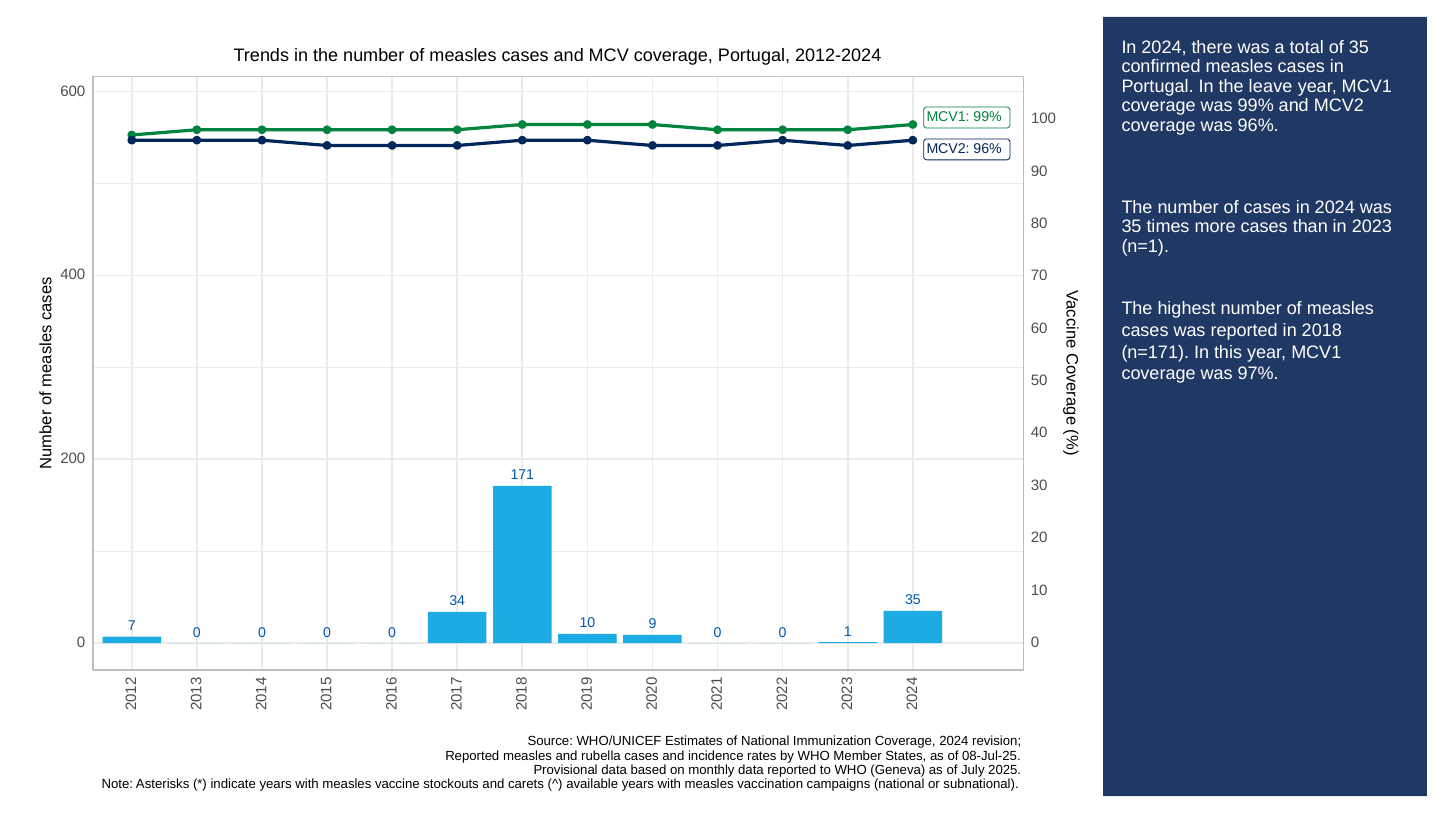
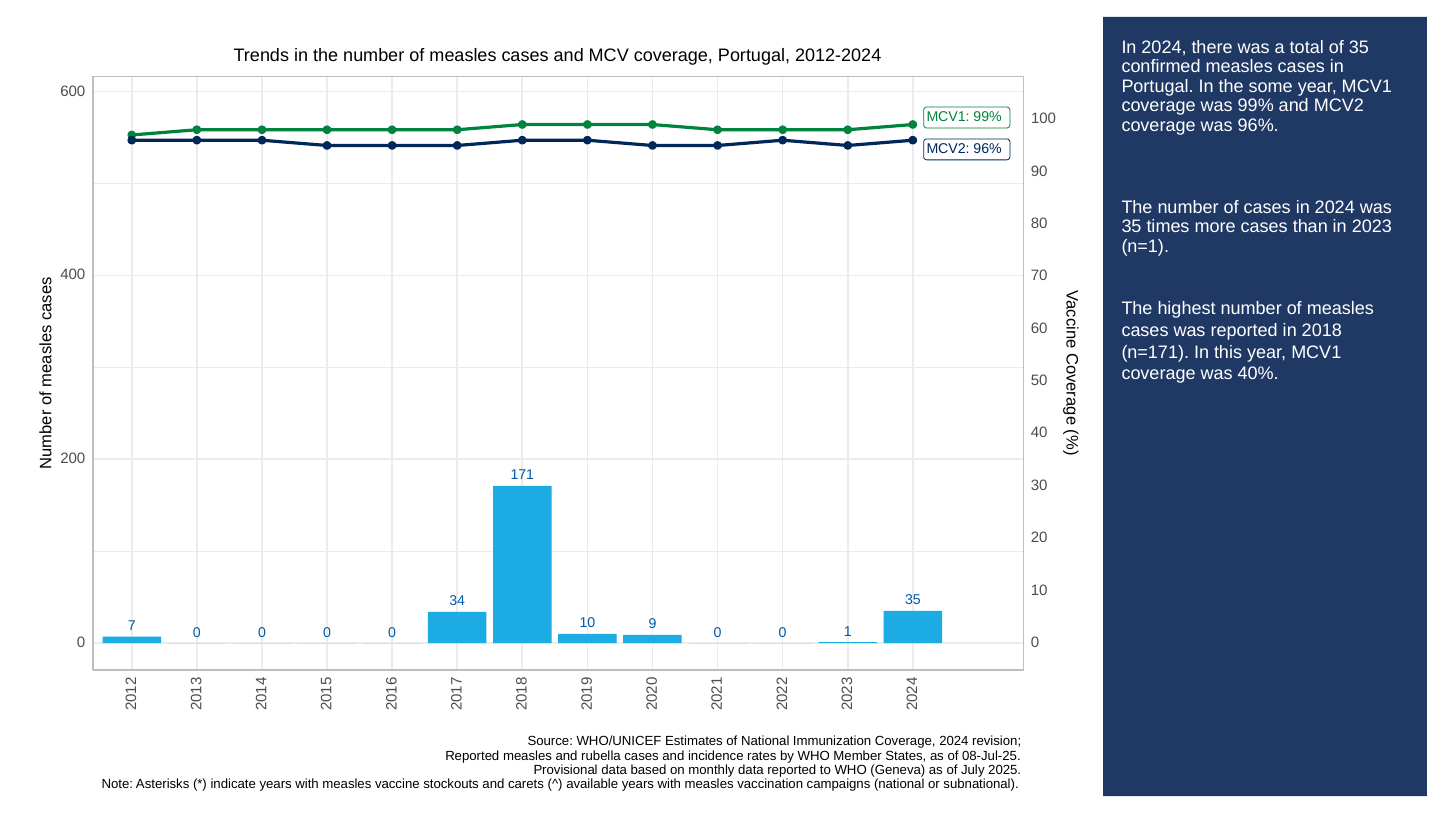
leave: leave -> some
97%: 97% -> 40%
